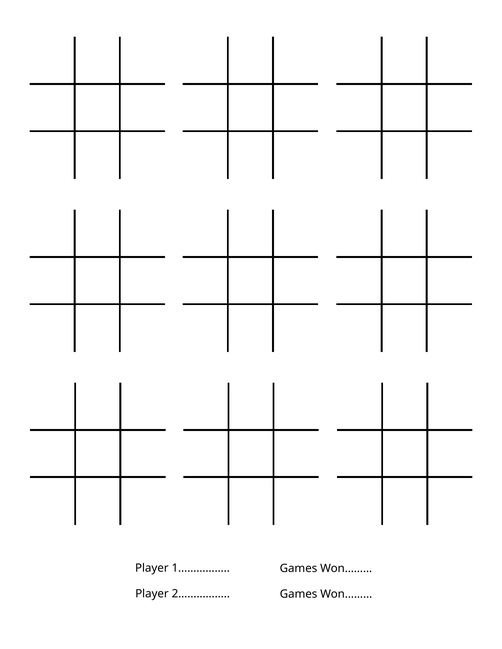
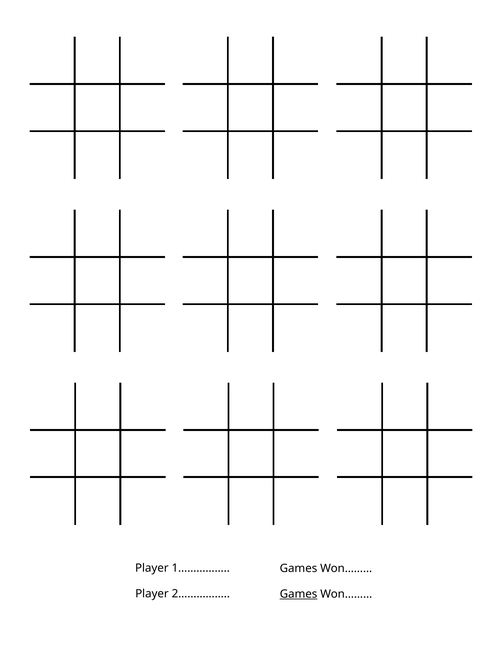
Games at (299, 595) underline: none -> present
